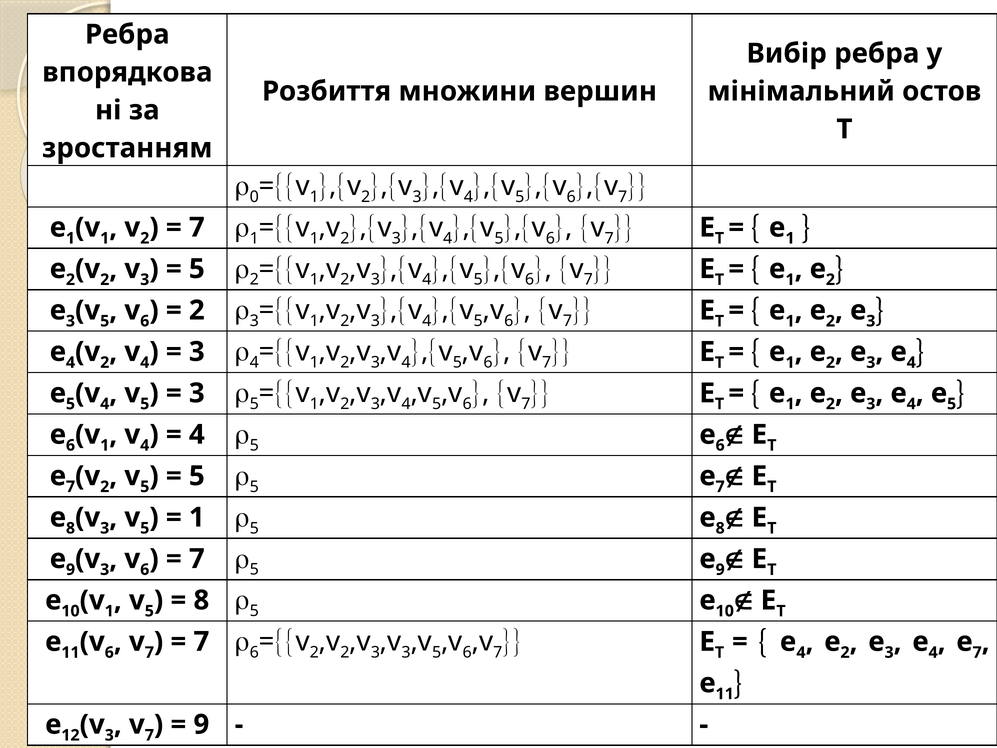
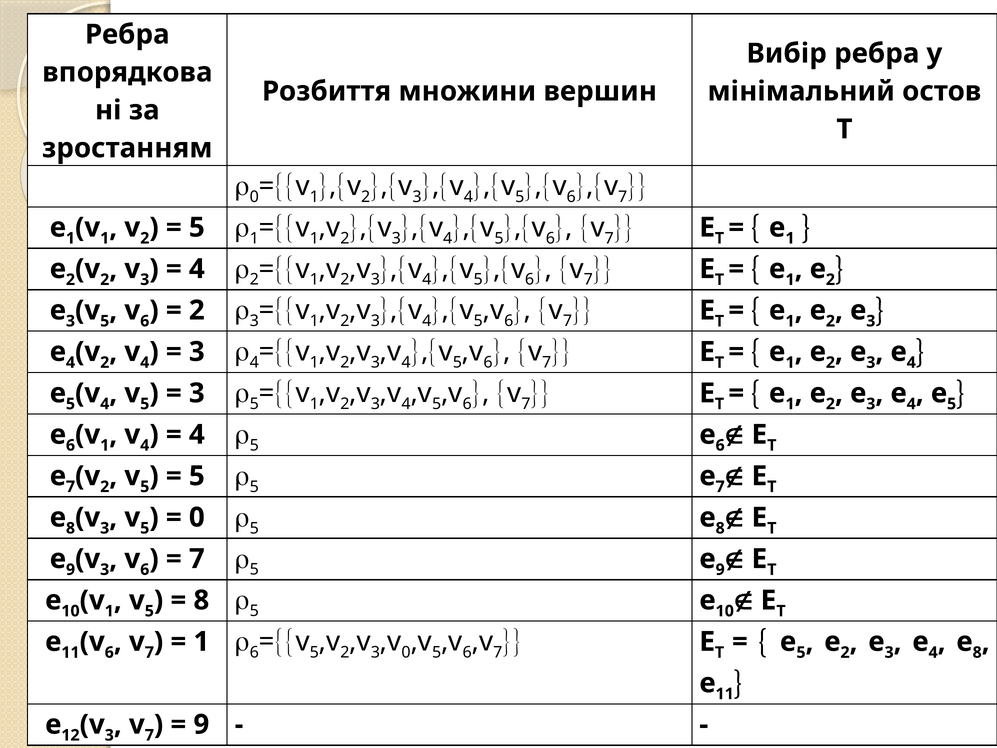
7 at (197, 227): 7 -> 5
5 at (197, 269): 5 -> 4
1 at (197, 517): 1 -> 0
7 at (201, 641): 7 -> 1
2 at (314, 652): 2 -> 5
3 at (406, 652): 3 -> 0
4 at (801, 652): 4 -> 5
7 at (977, 652): 7 -> 8
